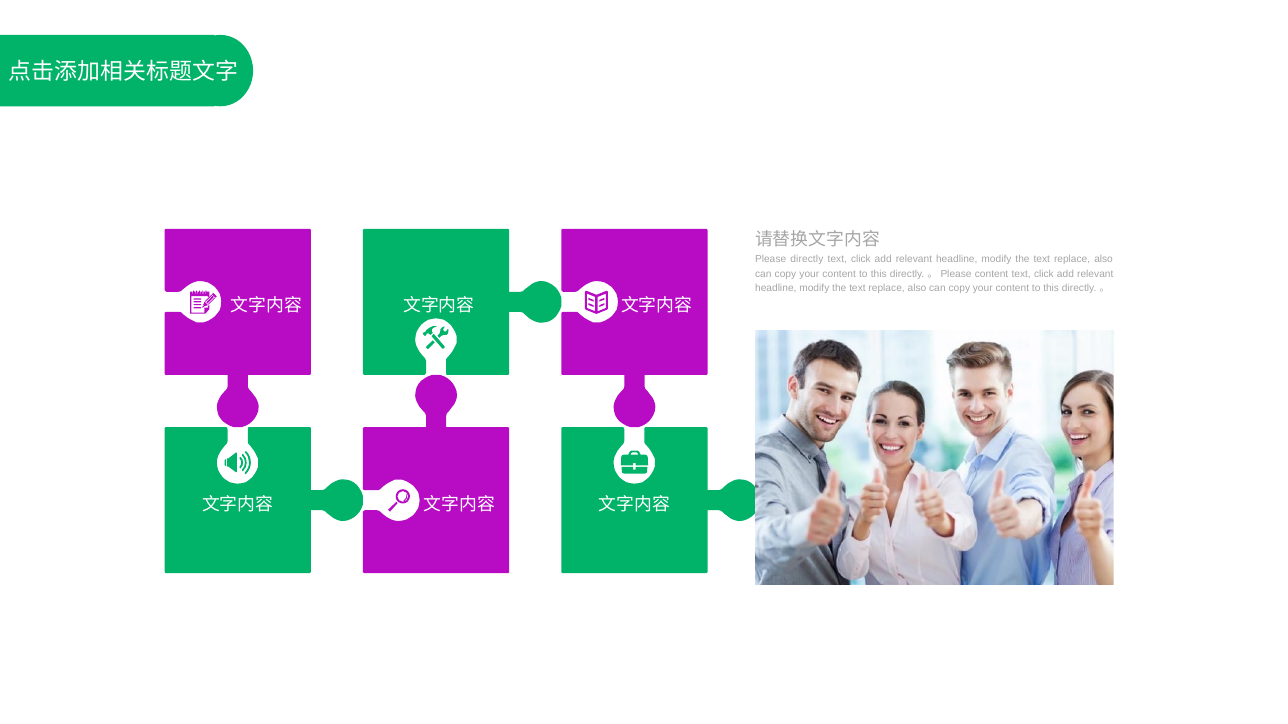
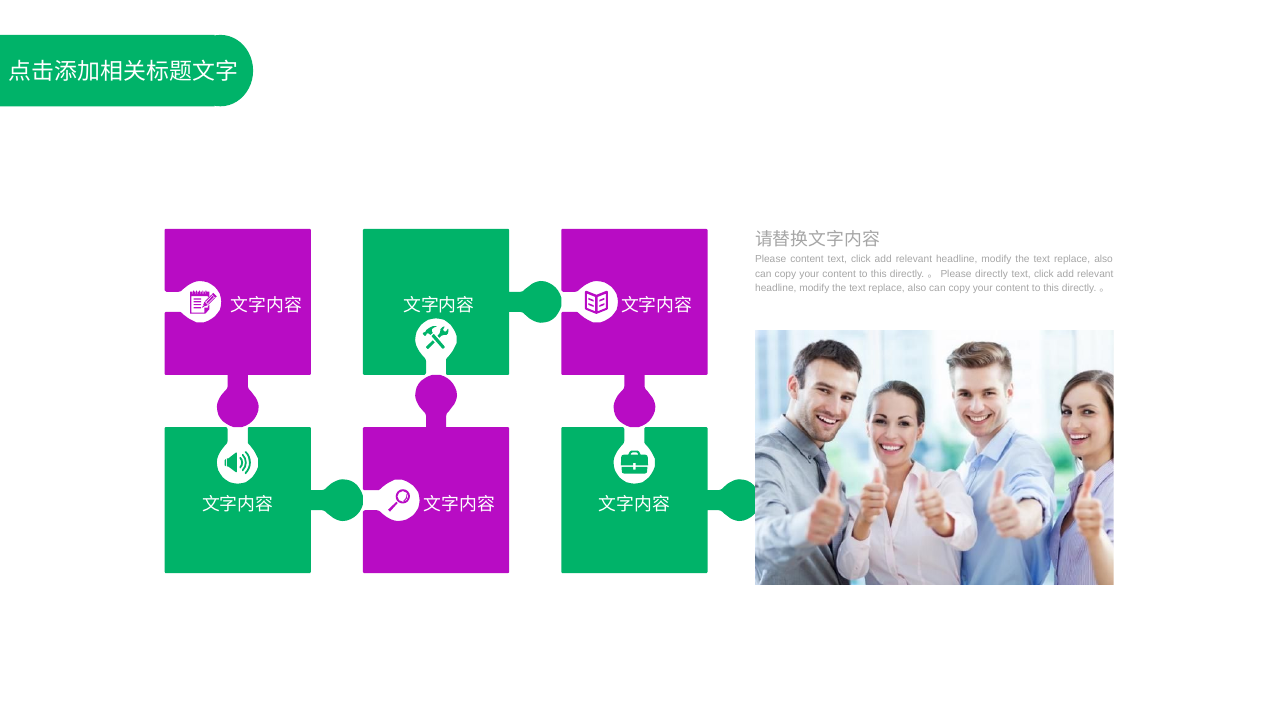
Please directly: directly -> content
Please content: content -> directly
